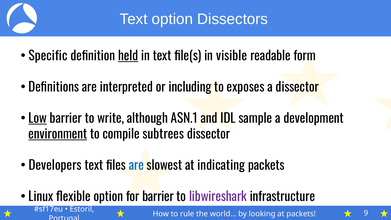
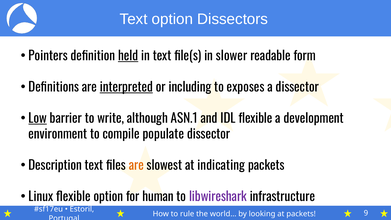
Specific: Specific -> Pointers
visible: visible -> slower
interpreted underline: none -> present
IDL sample: sample -> flexible
environment underline: present -> none
subtrees: subtrees -> populate
Developers: Developers -> Description
are at (136, 165) colour: blue -> orange
for barrier: barrier -> human
